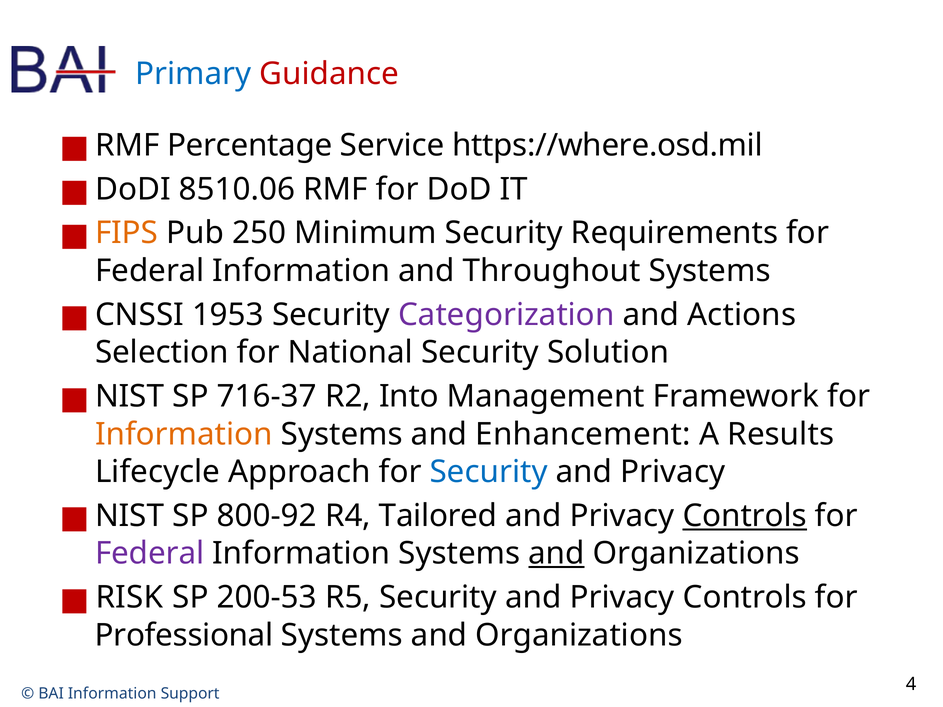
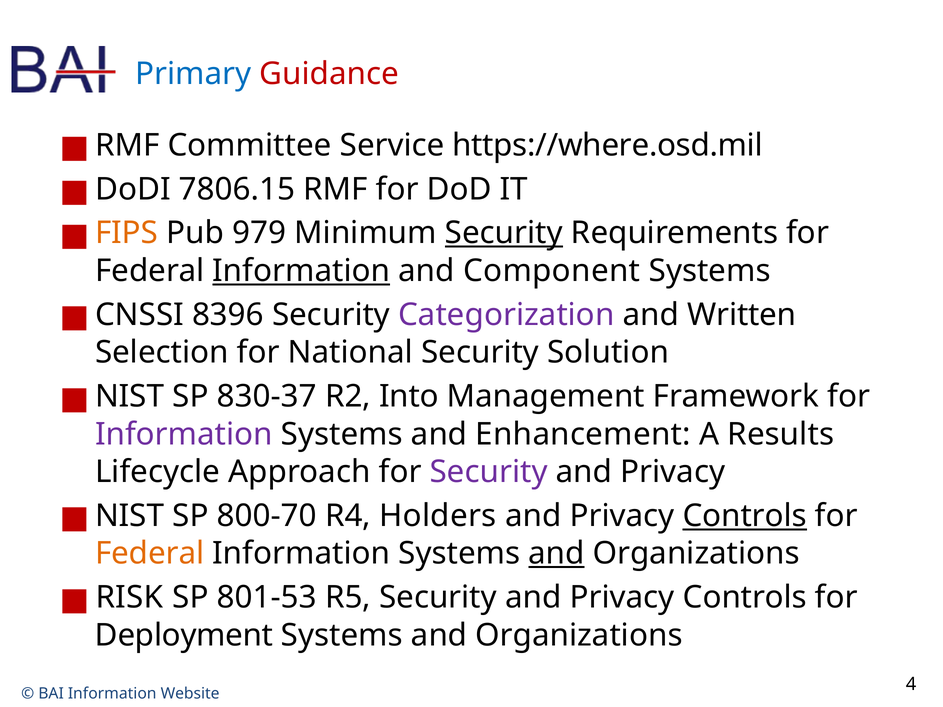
Percentage: Percentage -> Committee
8510.06: 8510.06 -> 7806.15
250: 250 -> 979
Security at (504, 233) underline: none -> present
Information at (301, 271) underline: none -> present
Throughout: Throughout -> Component
1953: 1953 -> 8396
Actions: Actions -> Written
716-37: 716-37 -> 830-37
Information at (184, 434) colour: orange -> purple
Security at (489, 472) colour: blue -> purple
800-92: 800-92 -> 800-70
Tailored: Tailored -> Holders
Federal at (150, 554) colour: purple -> orange
200-53: 200-53 -> 801-53
Professional: Professional -> Deployment
Support: Support -> Website
